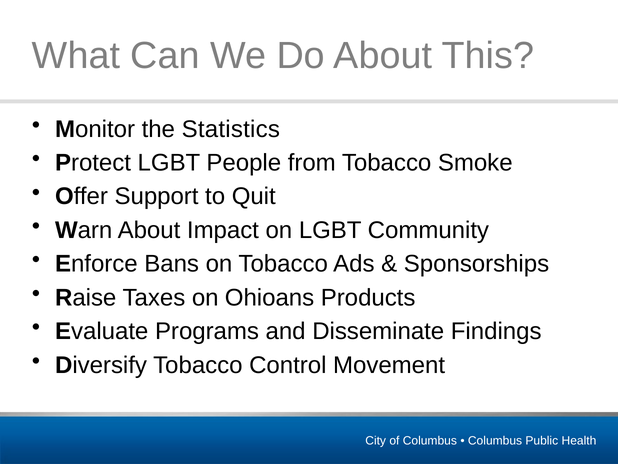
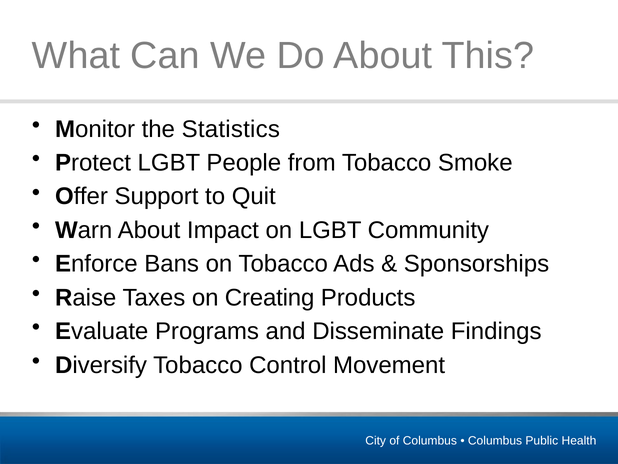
Ohioans: Ohioans -> Creating
